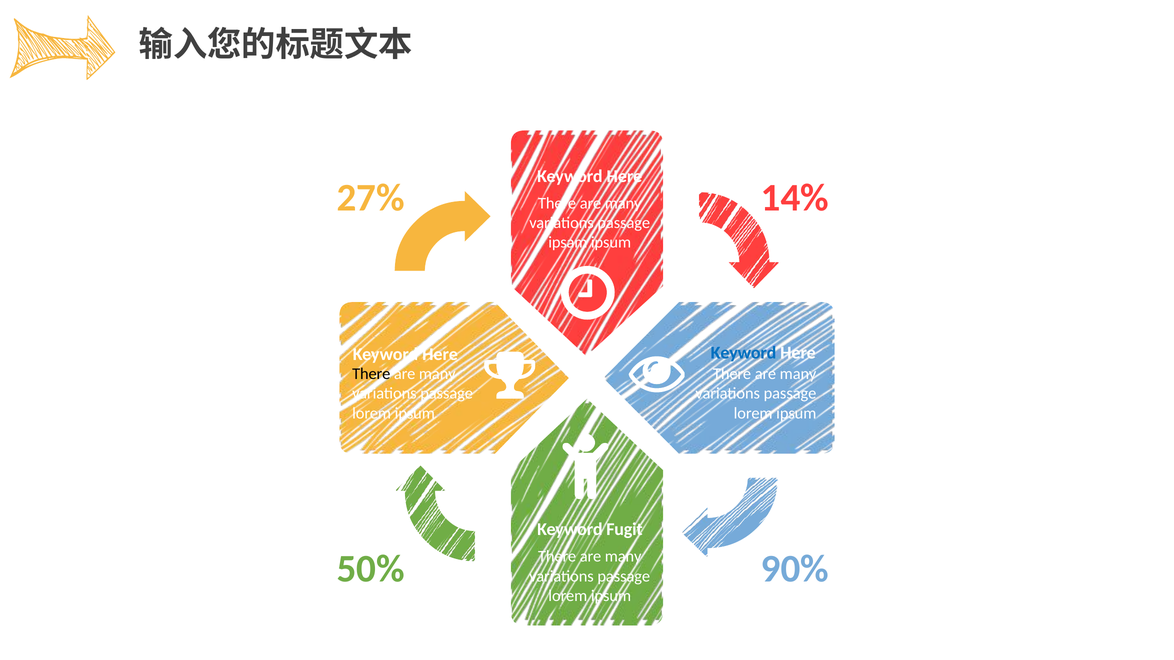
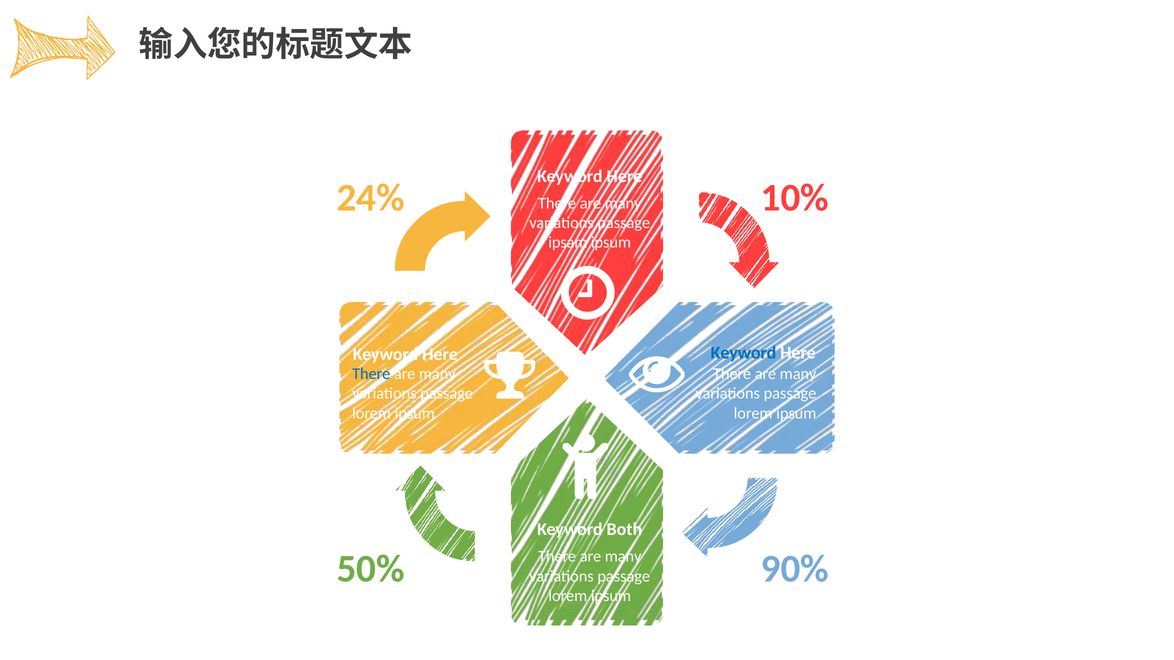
27%: 27% -> 24%
14%: 14% -> 10%
There at (371, 374) colour: black -> blue
Fugit: Fugit -> Both
